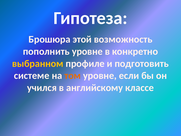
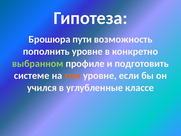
этой: этой -> пути
выбранном colour: yellow -> light green
английскому: английскому -> углубленные
